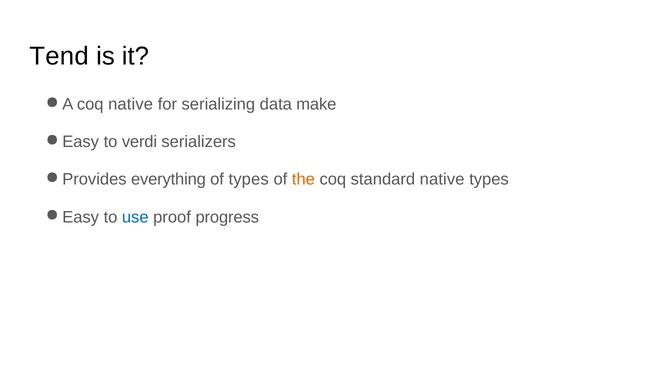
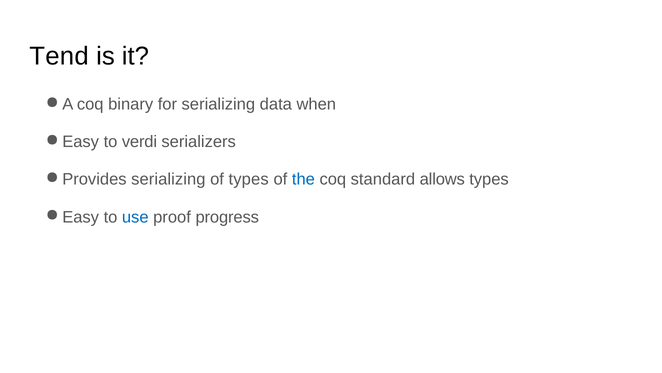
coq native: native -> binary
make: make -> when
everything at (168, 179): everything -> serializing
the colour: orange -> blue
standard native: native -> allows
